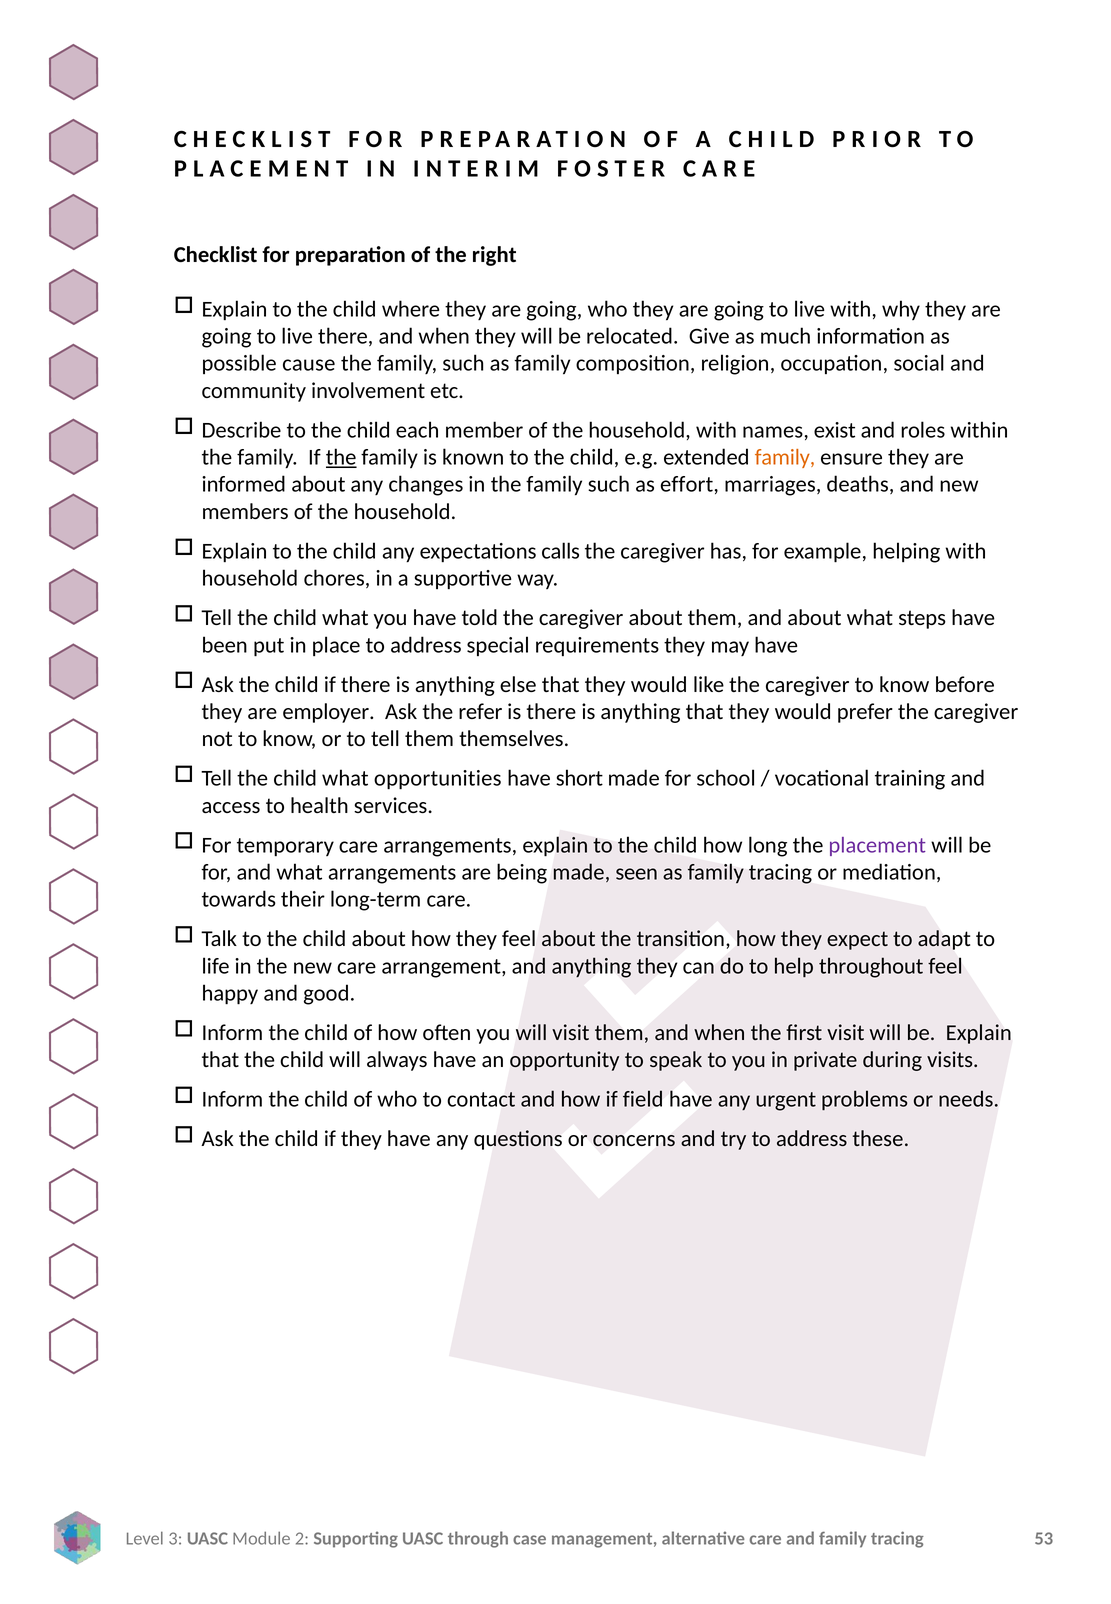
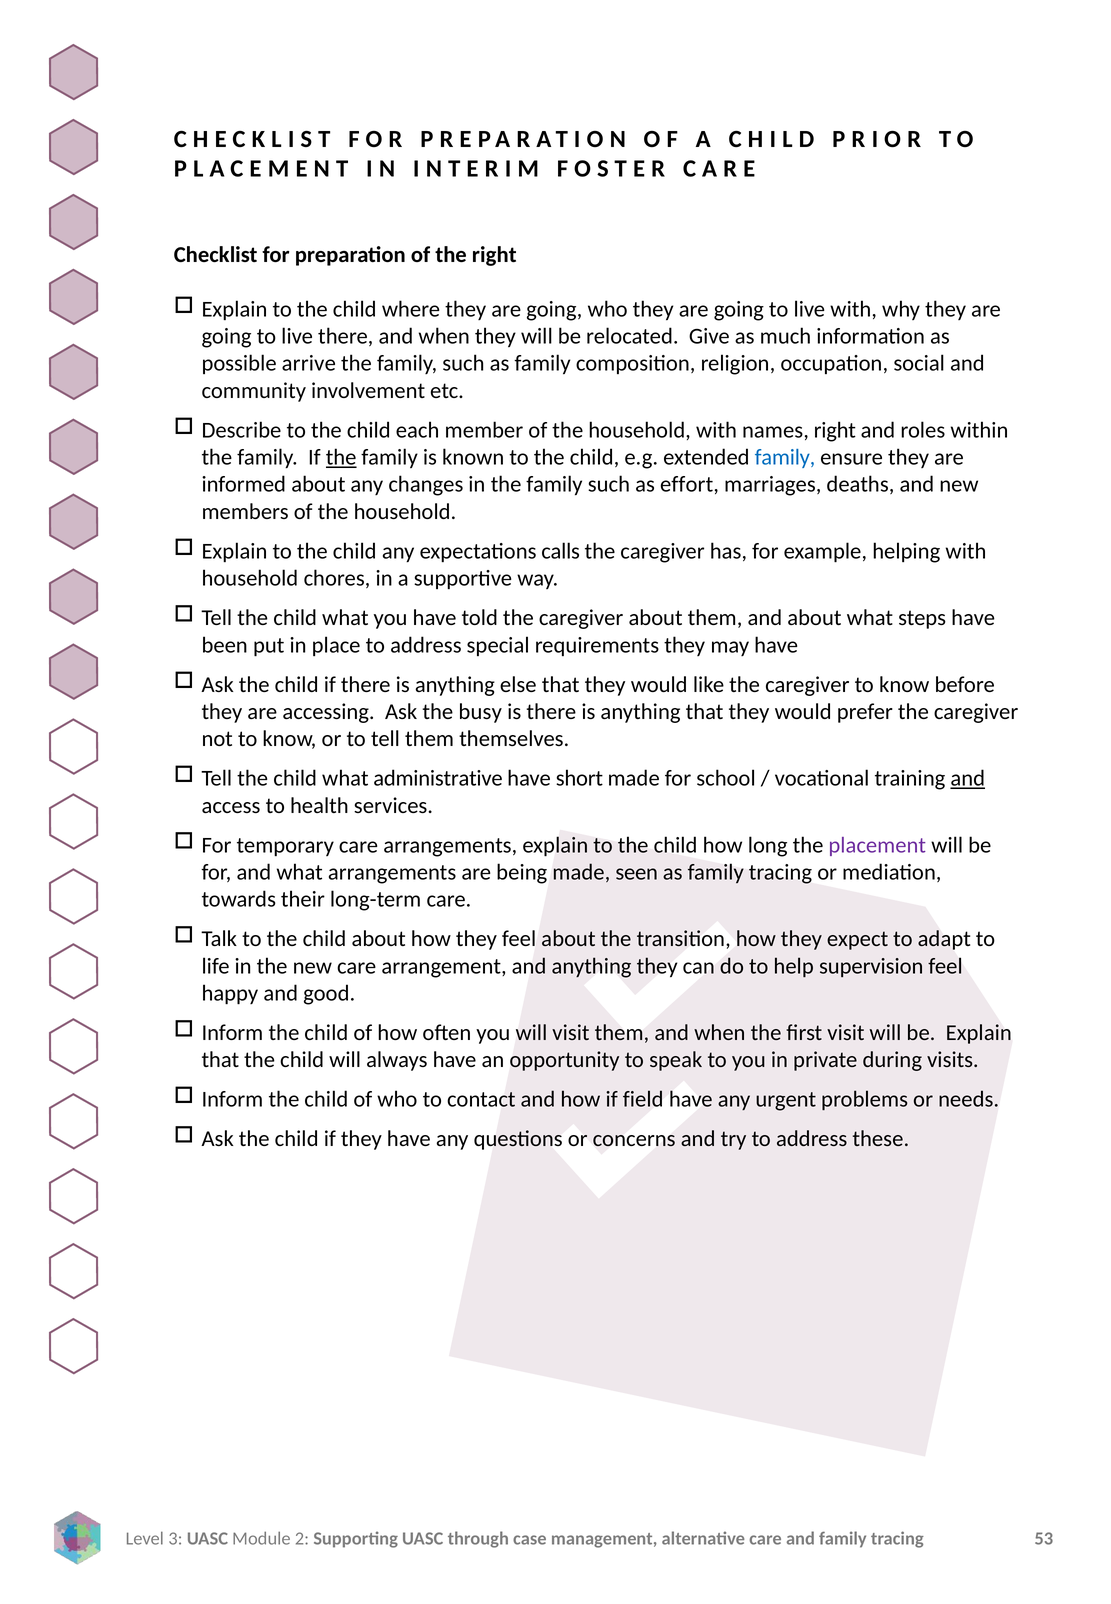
cause: cause -> arrive
names exist: exist -> right
family at (785, 458) colour: orange -> blue
employer: employer -> accessing
refer: refer -> busy
opportunities: opportunities -> administrative
and at (968, 779) underline: none -> present
throughout: throughout -> supervision
